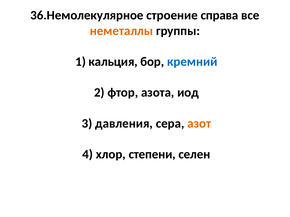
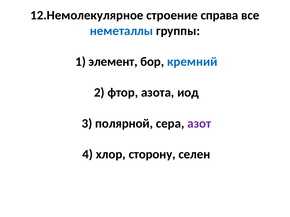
36.Немолекулярное: 36.Немолекулярное -> 12.Немолекулярное
неметаллы colour: orange -> blue
кальция: кальция -> элемент
давления: давления -> полярной
азот colour: orange -> purple
степени: степени -> сторону
